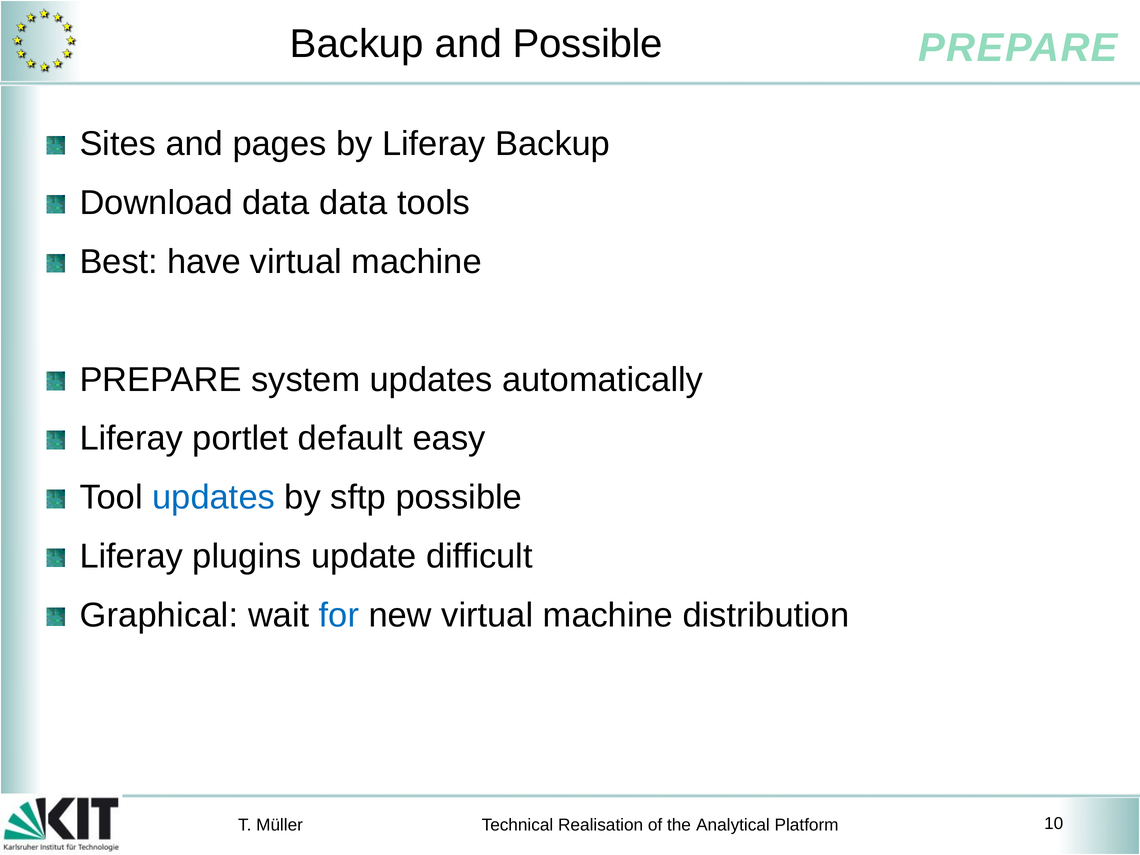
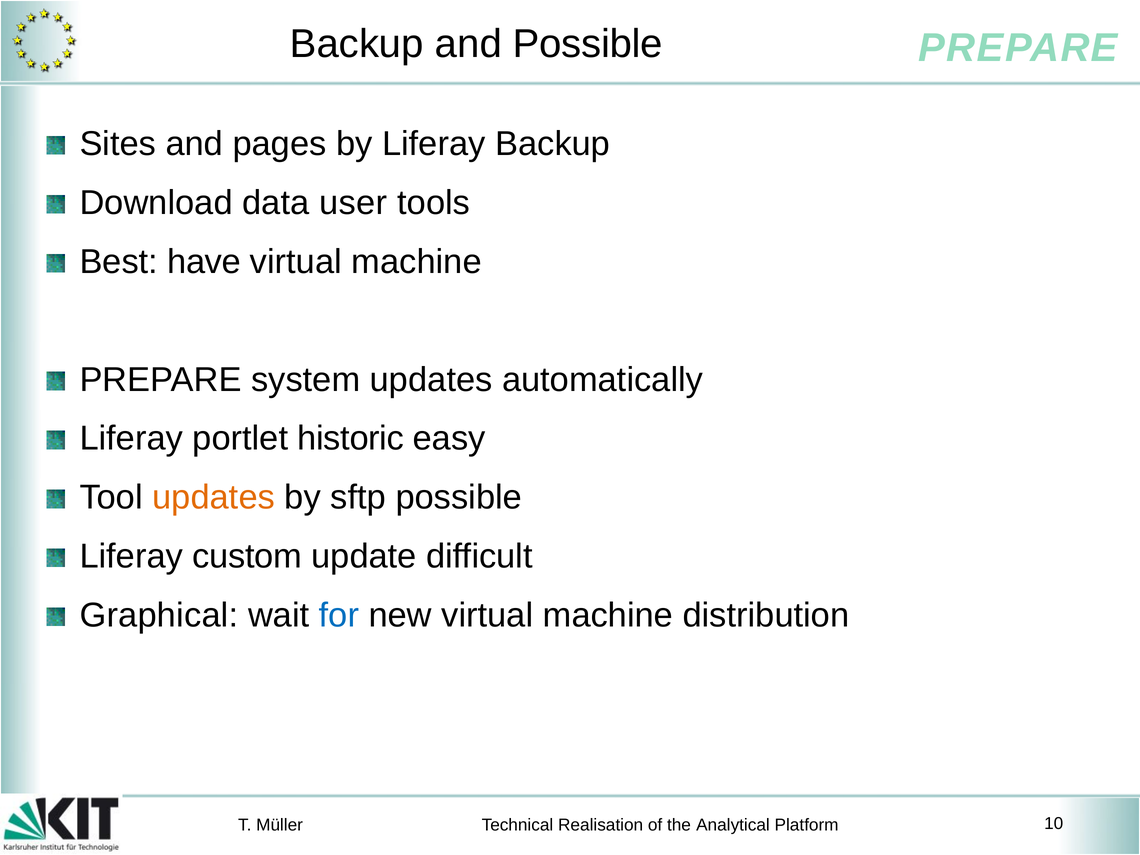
data data: data -> user
default: default -> historic
updates at (214, 498) colour: blue -> orange
plugins: plugins -> custom
